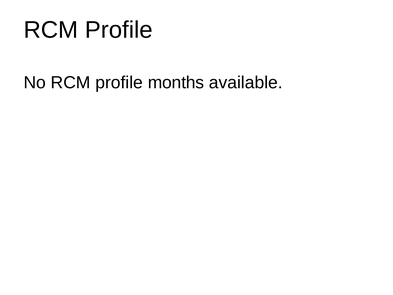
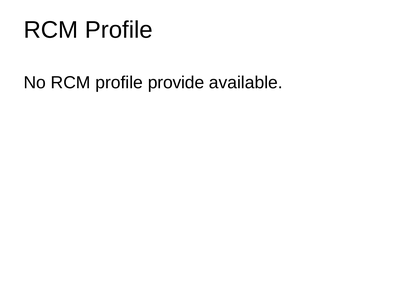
months: months -> provide
